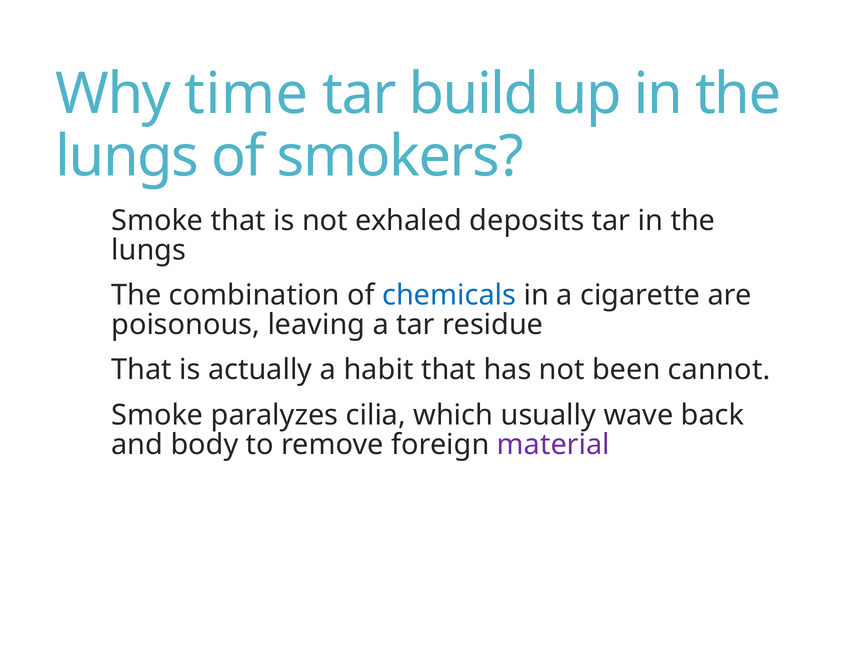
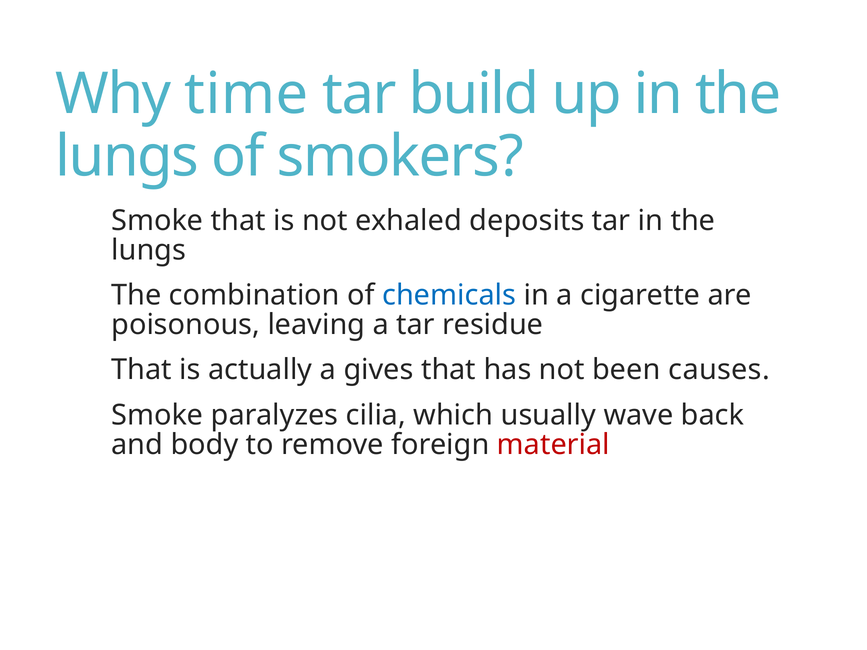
habit: habit -> gives
cannot: cannot -> causes
material colour: purple -> red
